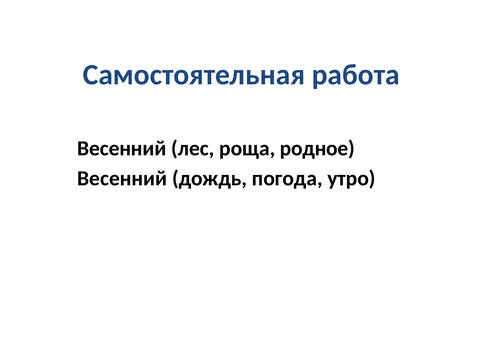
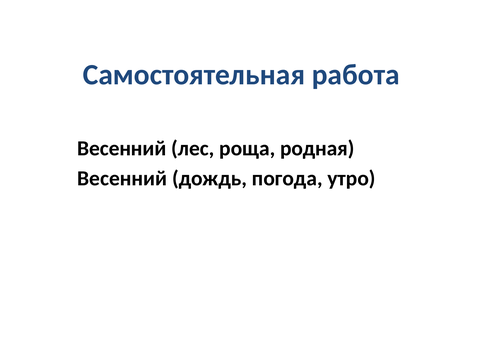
родное: родное -> родная
